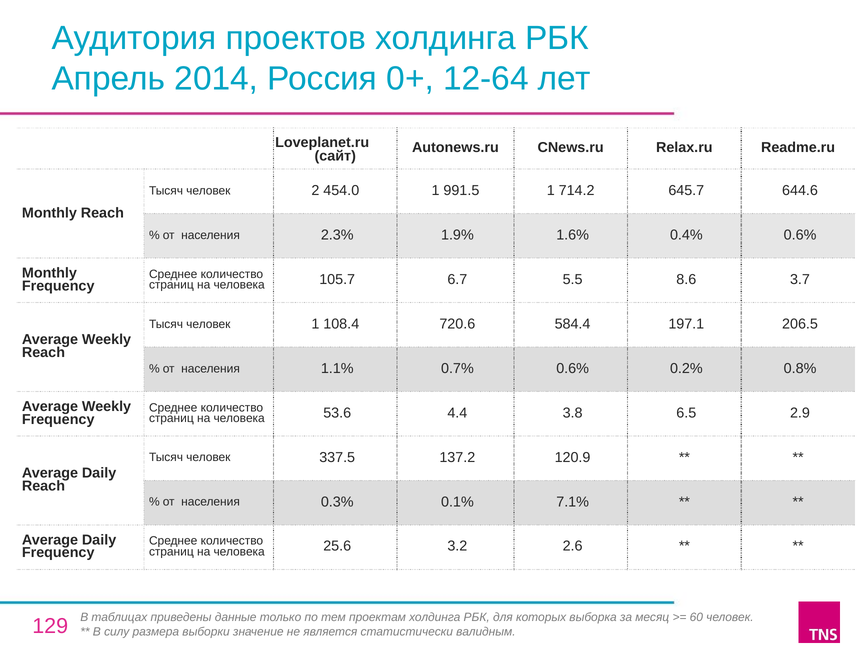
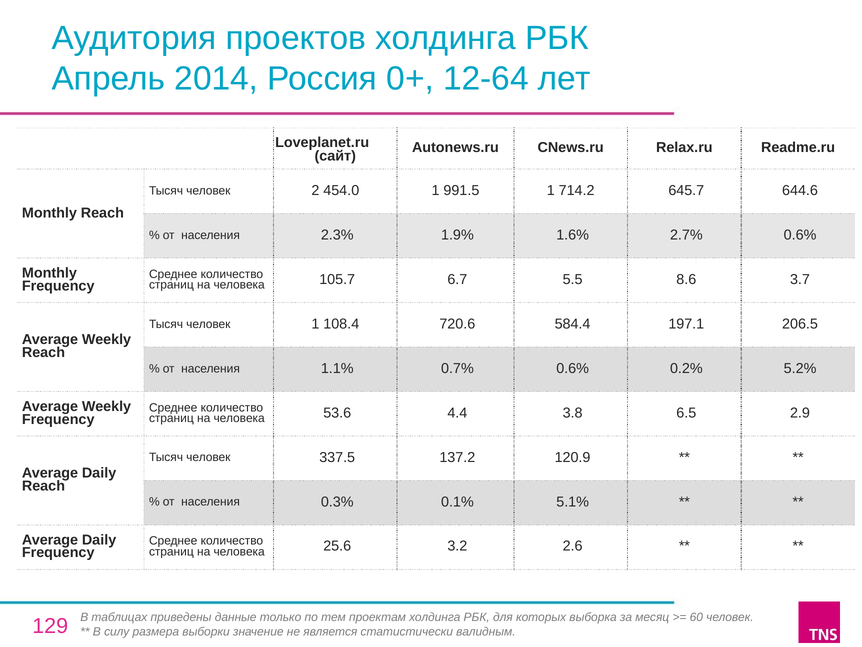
0.4%: 0.4% -> 2.7%
0.8%: 0.8% -> 5.2%
7.1%: 7.1% -> 5.1%
